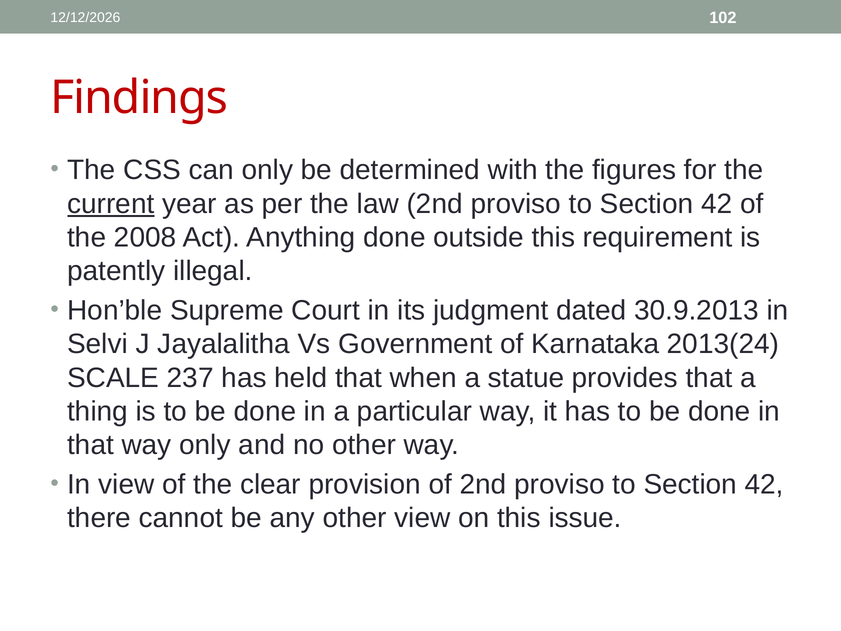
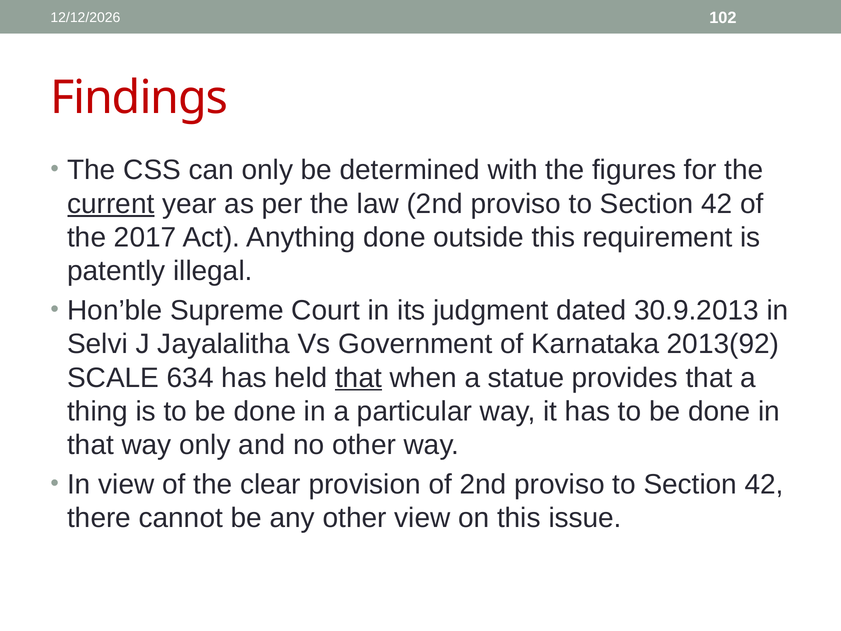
2008: 2008 -> 2017
2013(24: 2013(24 -> 2013(92
237: 237 -> 634
that at (359, 378) underline: none -> present
